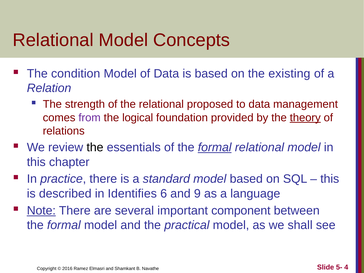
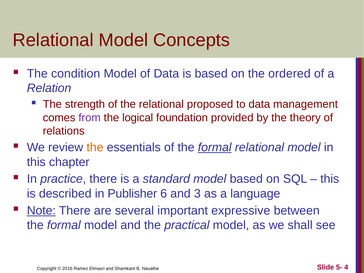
existing: existing -> ordered
theory underline: present -> none
the at (95, 147) colour: black -> orange
Identifies: Identifies -> Publisher
9: 9 -> 3
component: component -> expressive
